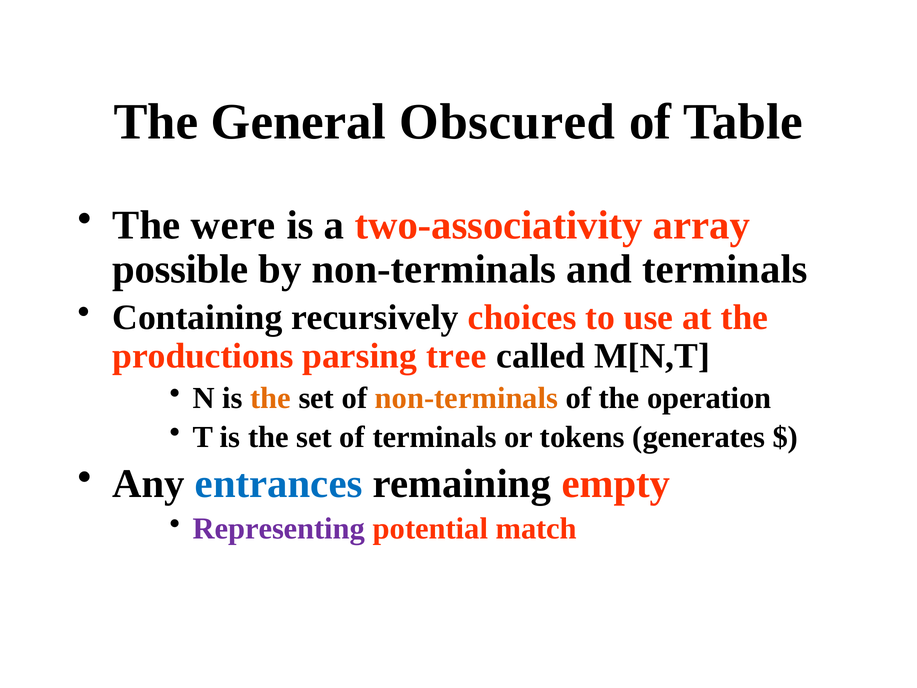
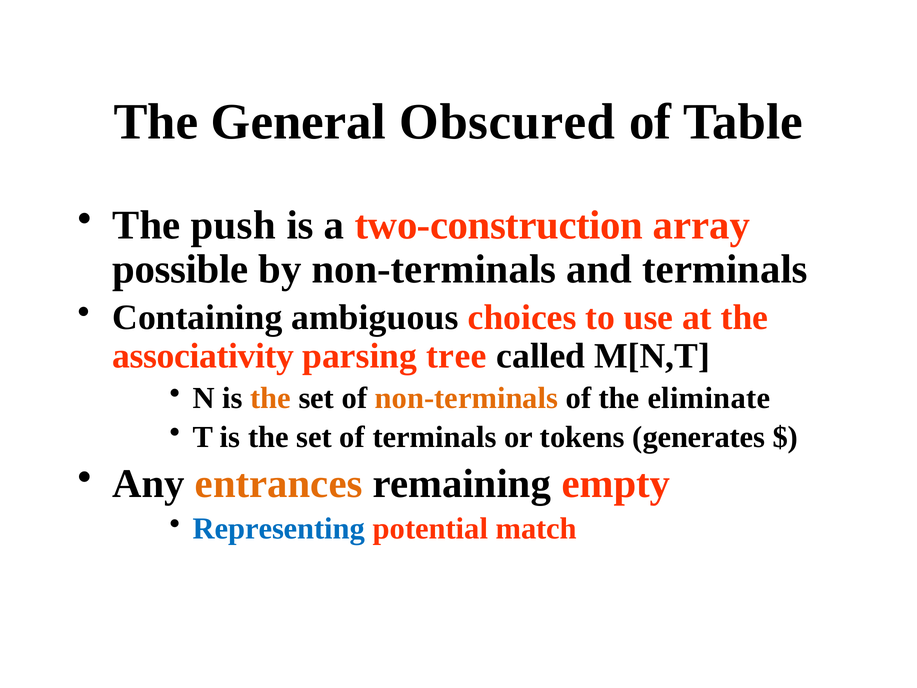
were: were -> push
two-associativity: two-associativity -> two-construction
recursively: recursively -> ambiguous
productions: productions -> associativity
operation: operation -> eliminate
entrances colour: blue -> orange
Representing colour: purple -> blue
